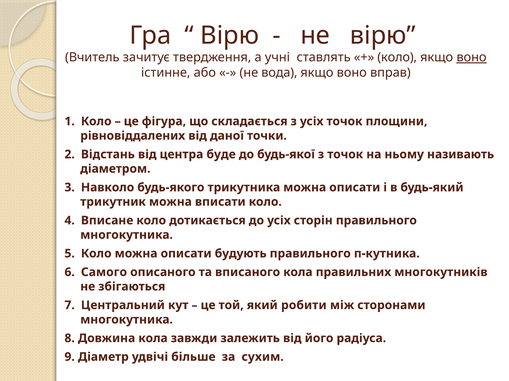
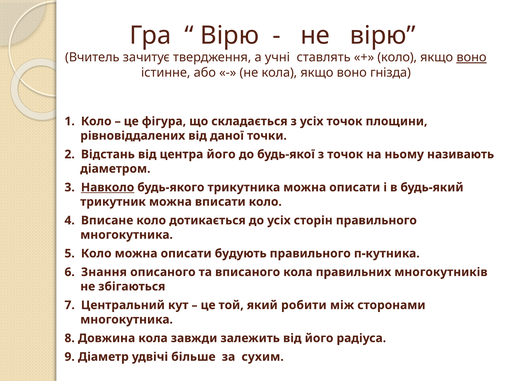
не вода: вода -> кола
вправ: вправ -> гнізда
центра буде: буде -> його
Навколо underline: none -> present
Самого: Самого -> Знання
